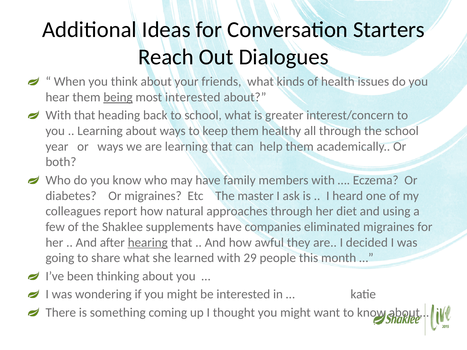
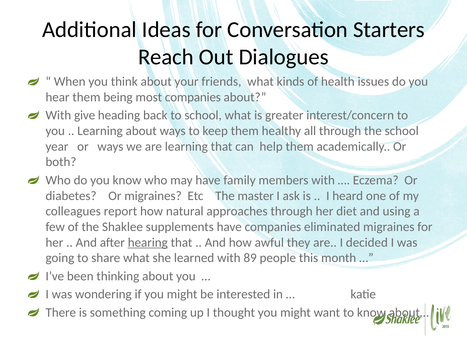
being underline: present -> none
most interested: interested -> companies
With that: that -> give
29: 29 -> 89
